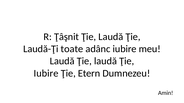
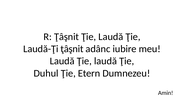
Laudă-Ţi toate: toate -> ţâşnit
Iubire at (46, 74): Iubire -> Duhul
